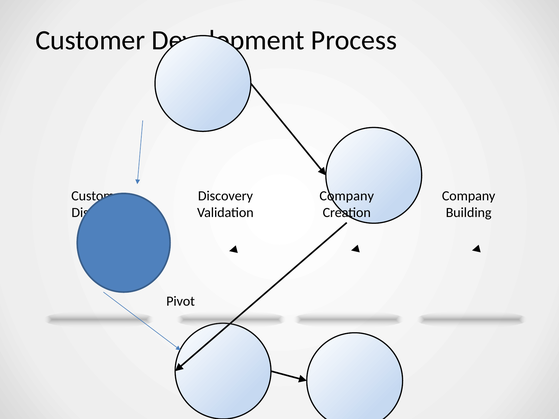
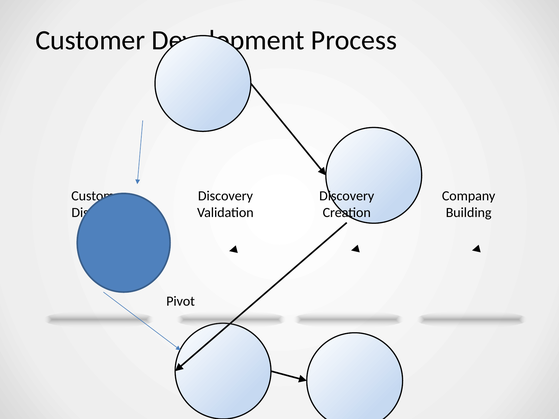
Company at (347, 196): Company -> Discovery
